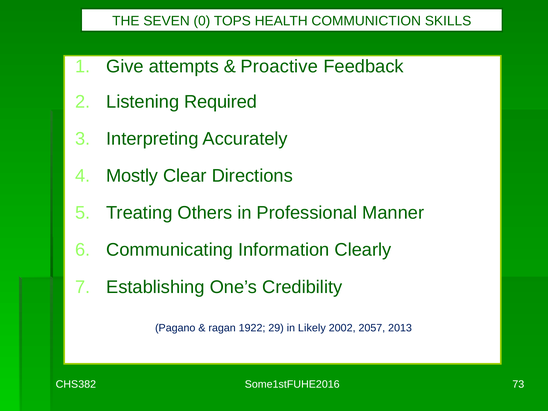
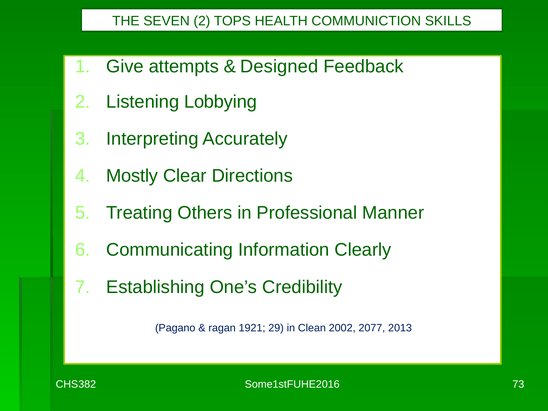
SEVEN 0: 0 -> 2
Proactive: Proactive -> Designed
Required: Required -> Lobbying
1922: 1922 -> 1921
Likely: Likely -> Clean
2057: 2057 -> 2077
